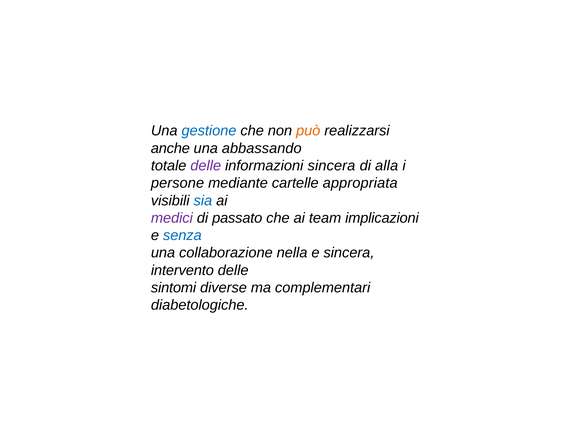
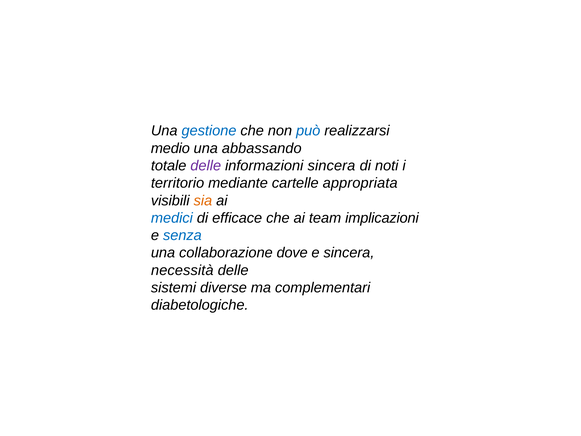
può colour: orange -> blue
anche: anche -> medio
alla: alla -> noti
persone: persone -> territorio
sia colour: blue -> orange
medici colour: purple -> blue
passato: passato -> efficace
nella: nella -> dove
intervento: intervento -> necessità
sintomi: sintomi -> sistemi
